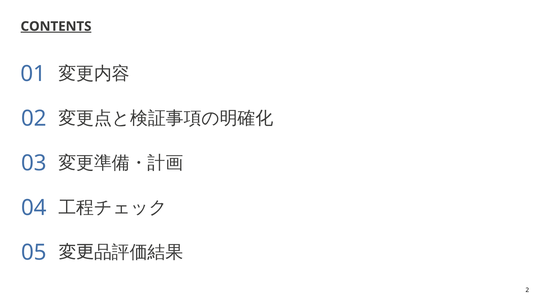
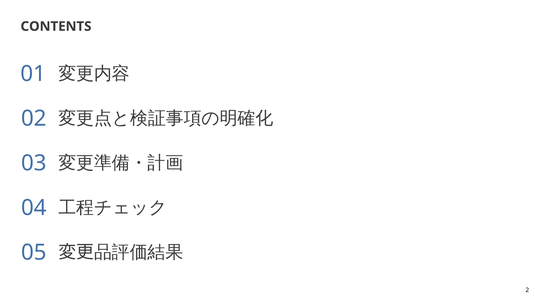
CONTENTS underline: present -> none
